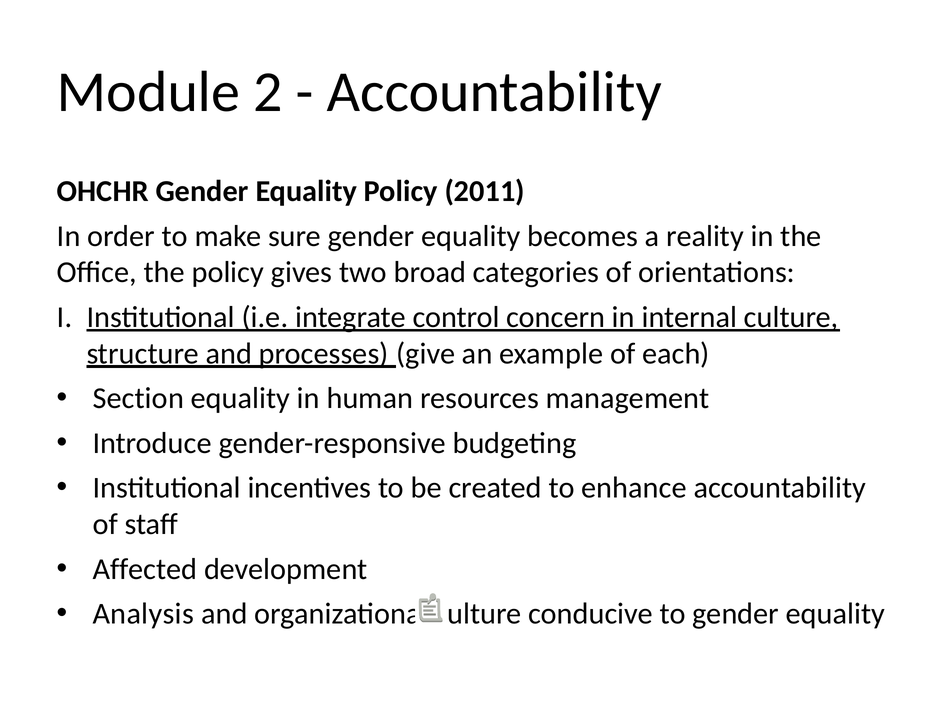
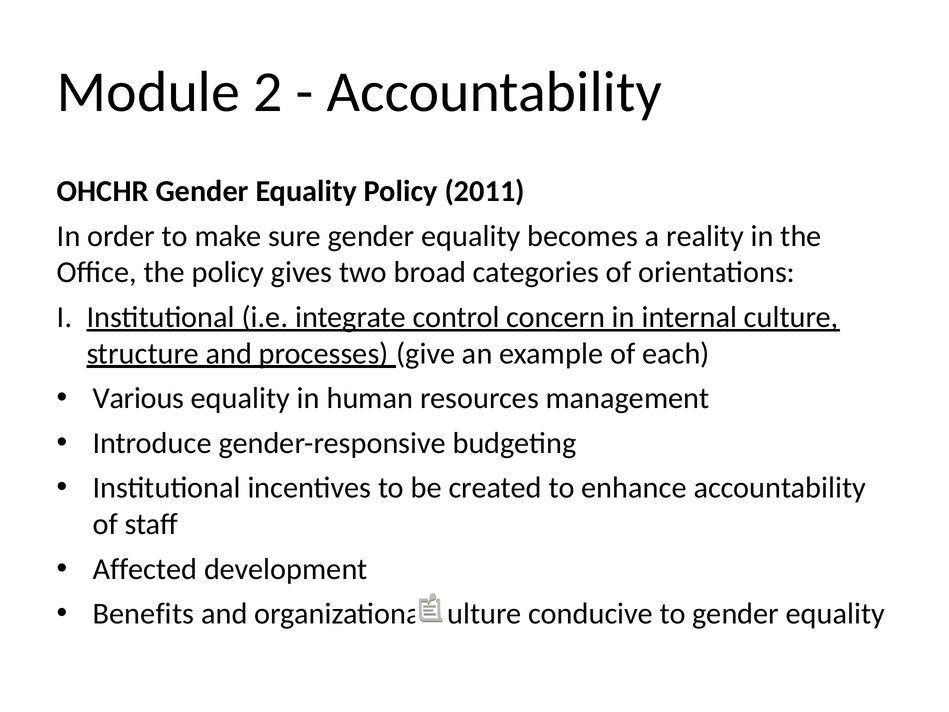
Section: Section -> Various
Analysis: Analysis -> Benefits
